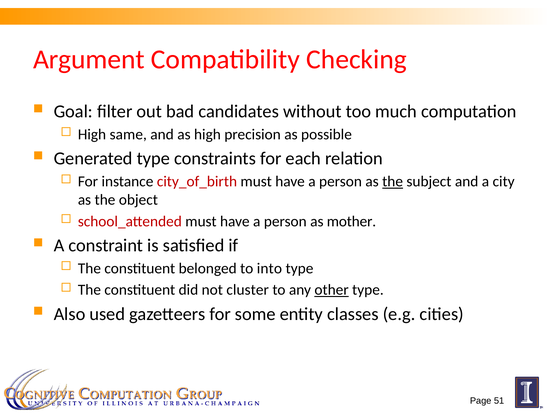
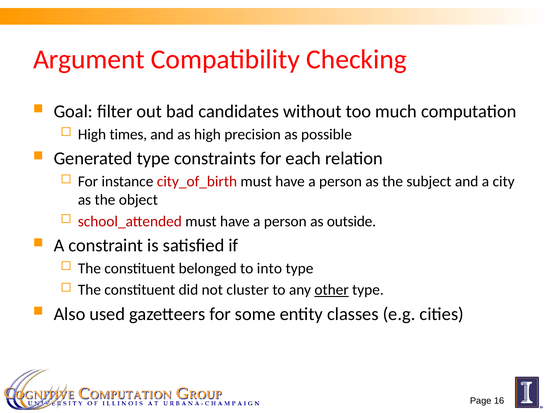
same: same -> times
the at (393, 182) underline: present -> none
mother: mother -> outside
51: 51 -> 16
